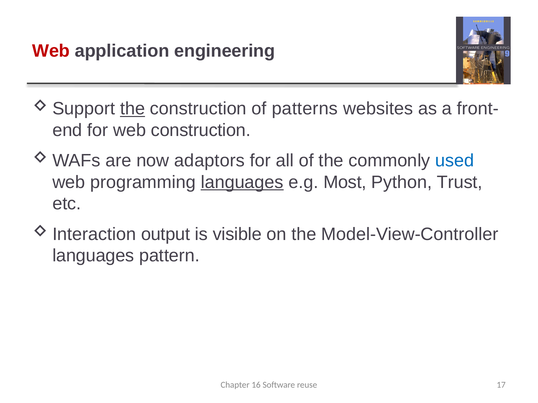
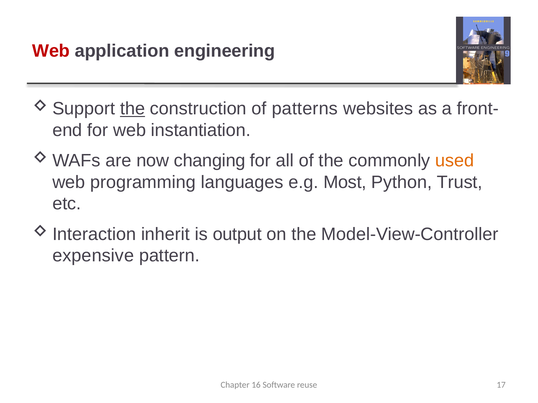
web construction: construction -> instantiation
adaptors: adaptors -> changing
used colour: blue -> orange
languages at (242, 182) underline: present -> none
output: output -> inherit
visible: visible -> output
languages at (93, 256): languages -> expensive
